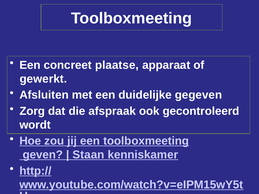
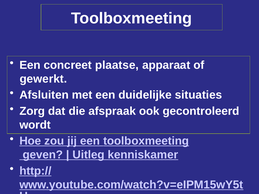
gegeven: gegeven -> situaties
Staan: Staan -> Uitleg
